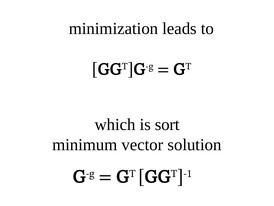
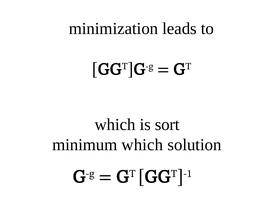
minimum vector: vector -> which
